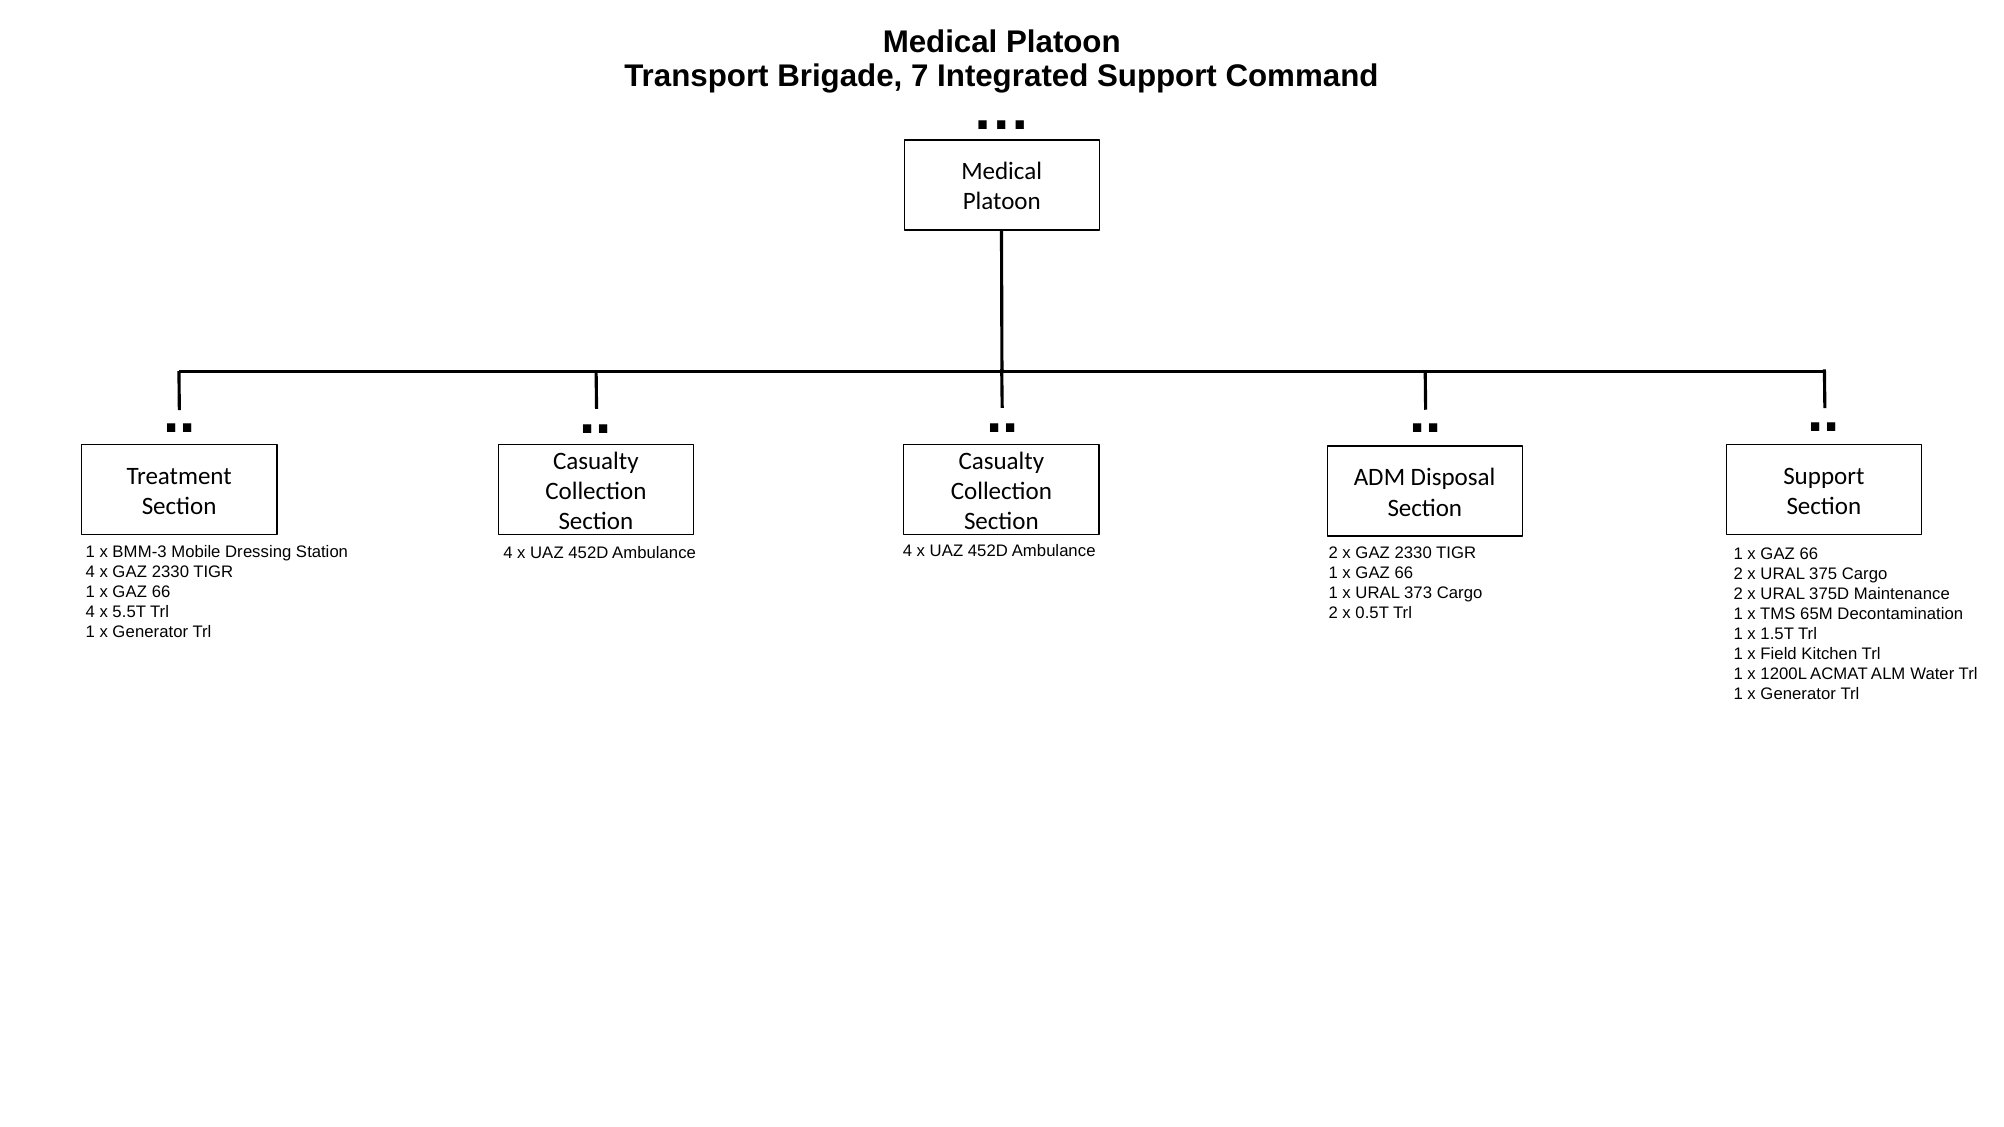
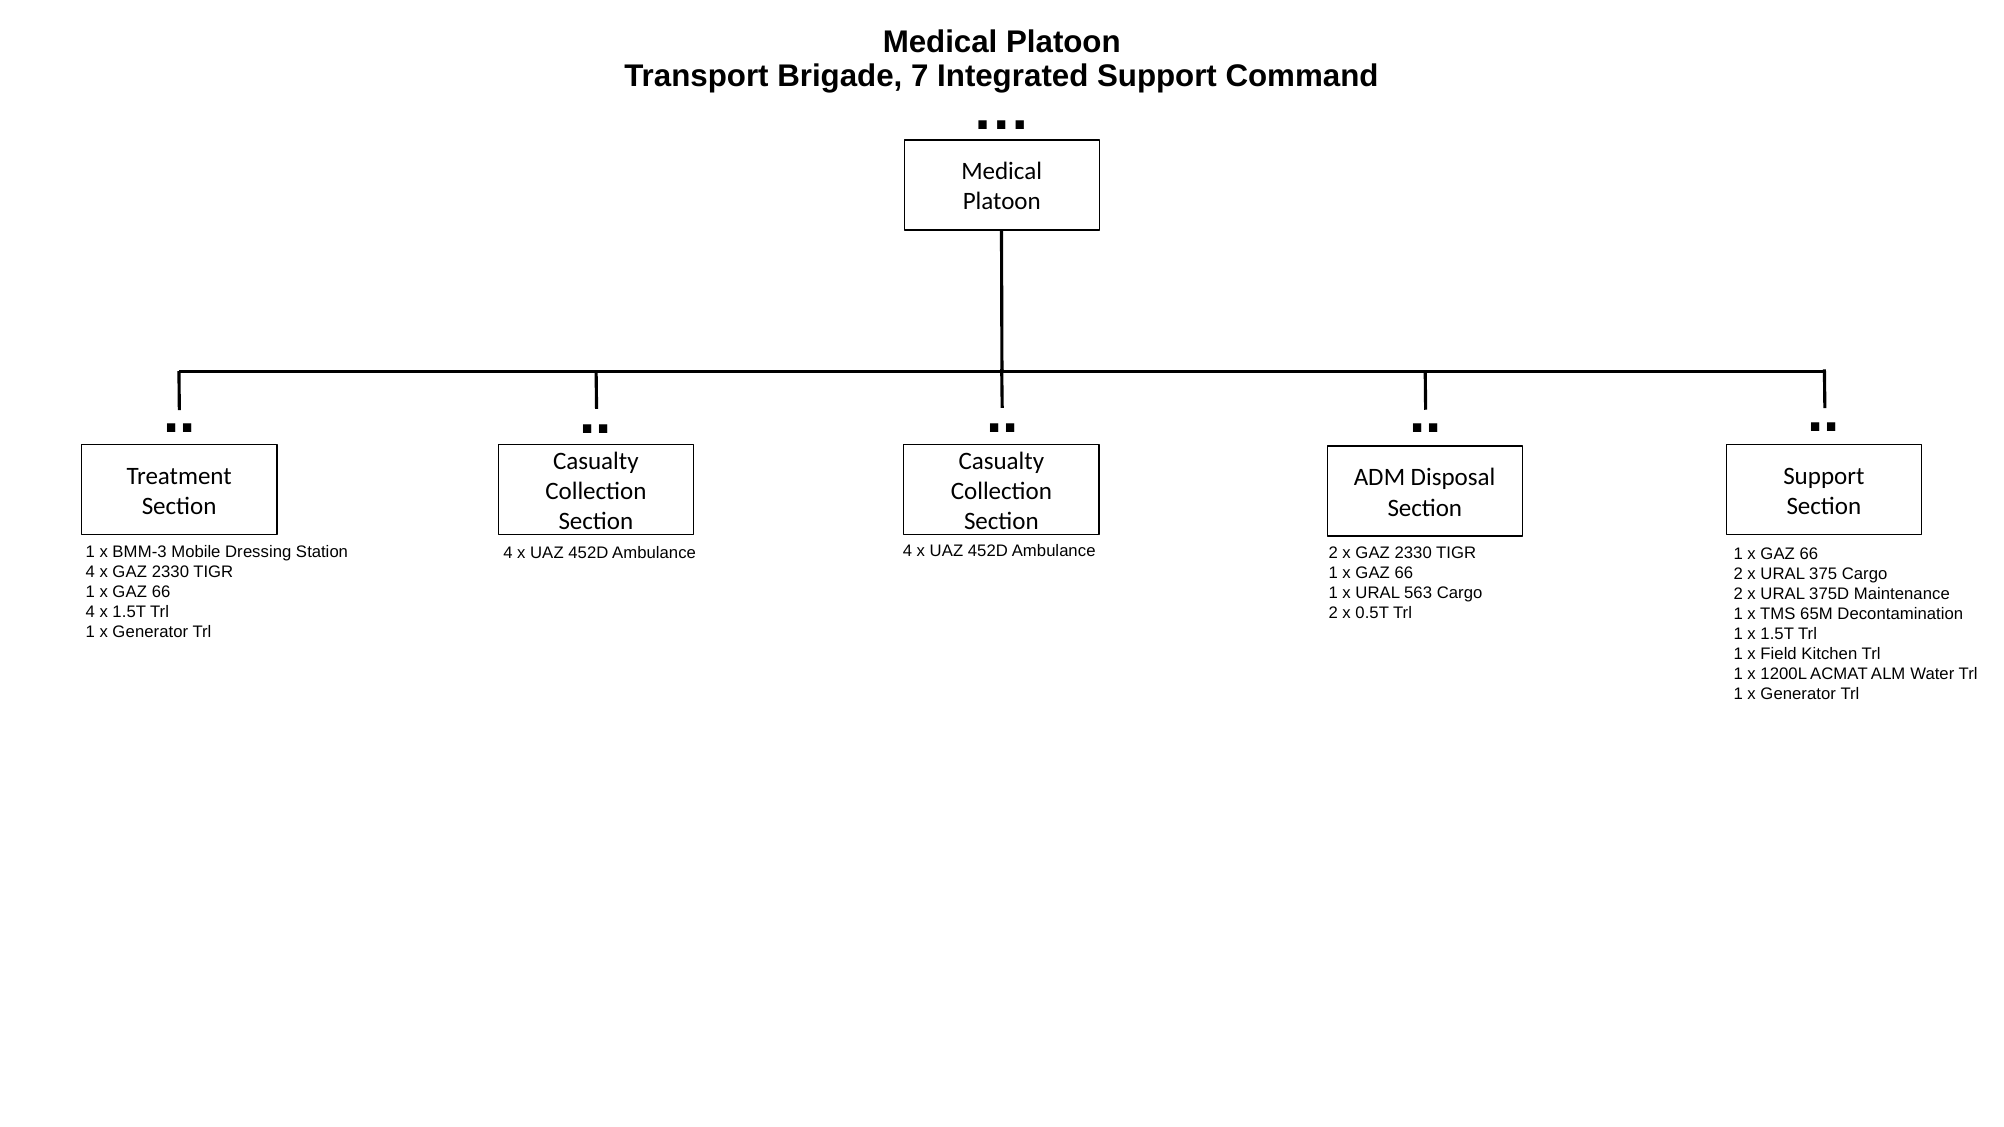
373: 373 -> 563
4 x 5.5T: 5.5T -> 1.5T
